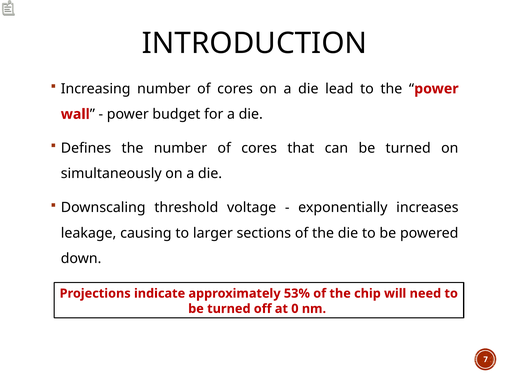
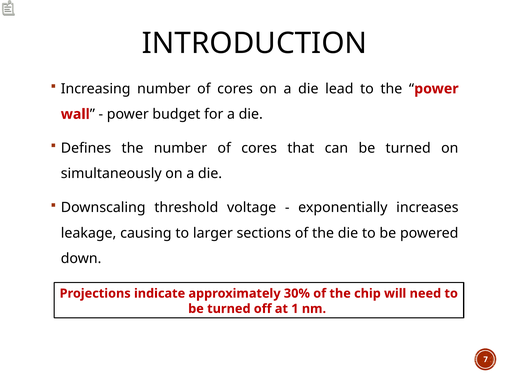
53%: 53% -> 30%
0: 0 -> 1
